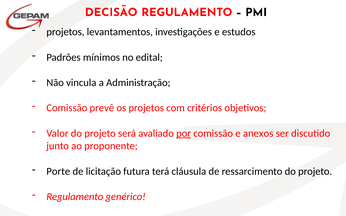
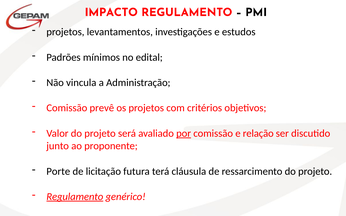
DECISÃO: DECISÃO -> IMPACTO
anexos: anexos -> relação
Regulamento at (75, 197) underline: none -> present
